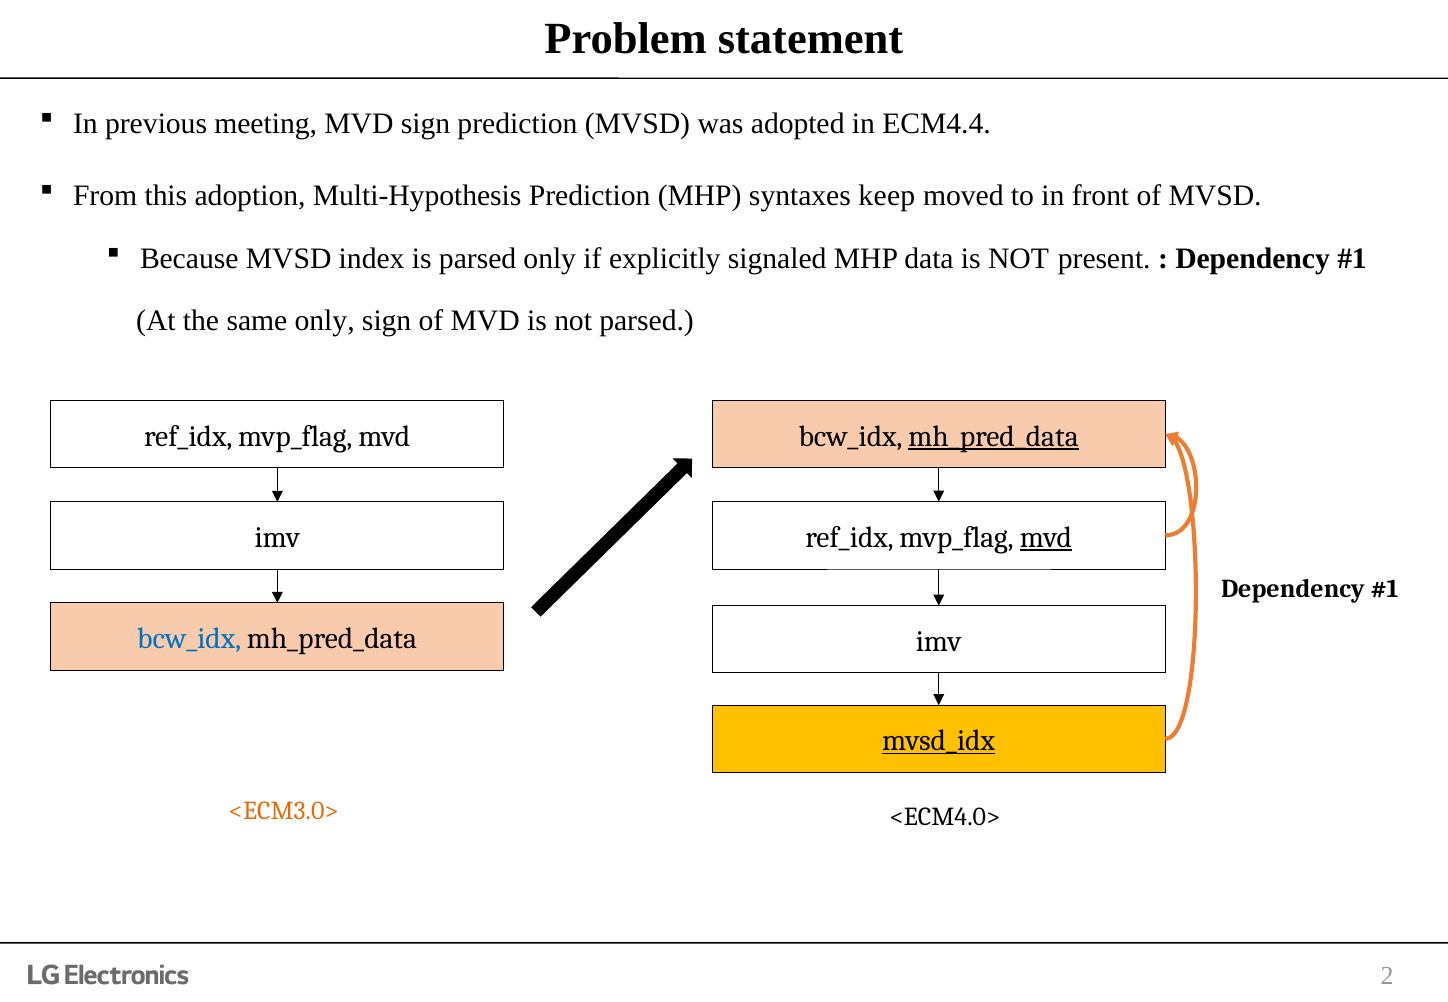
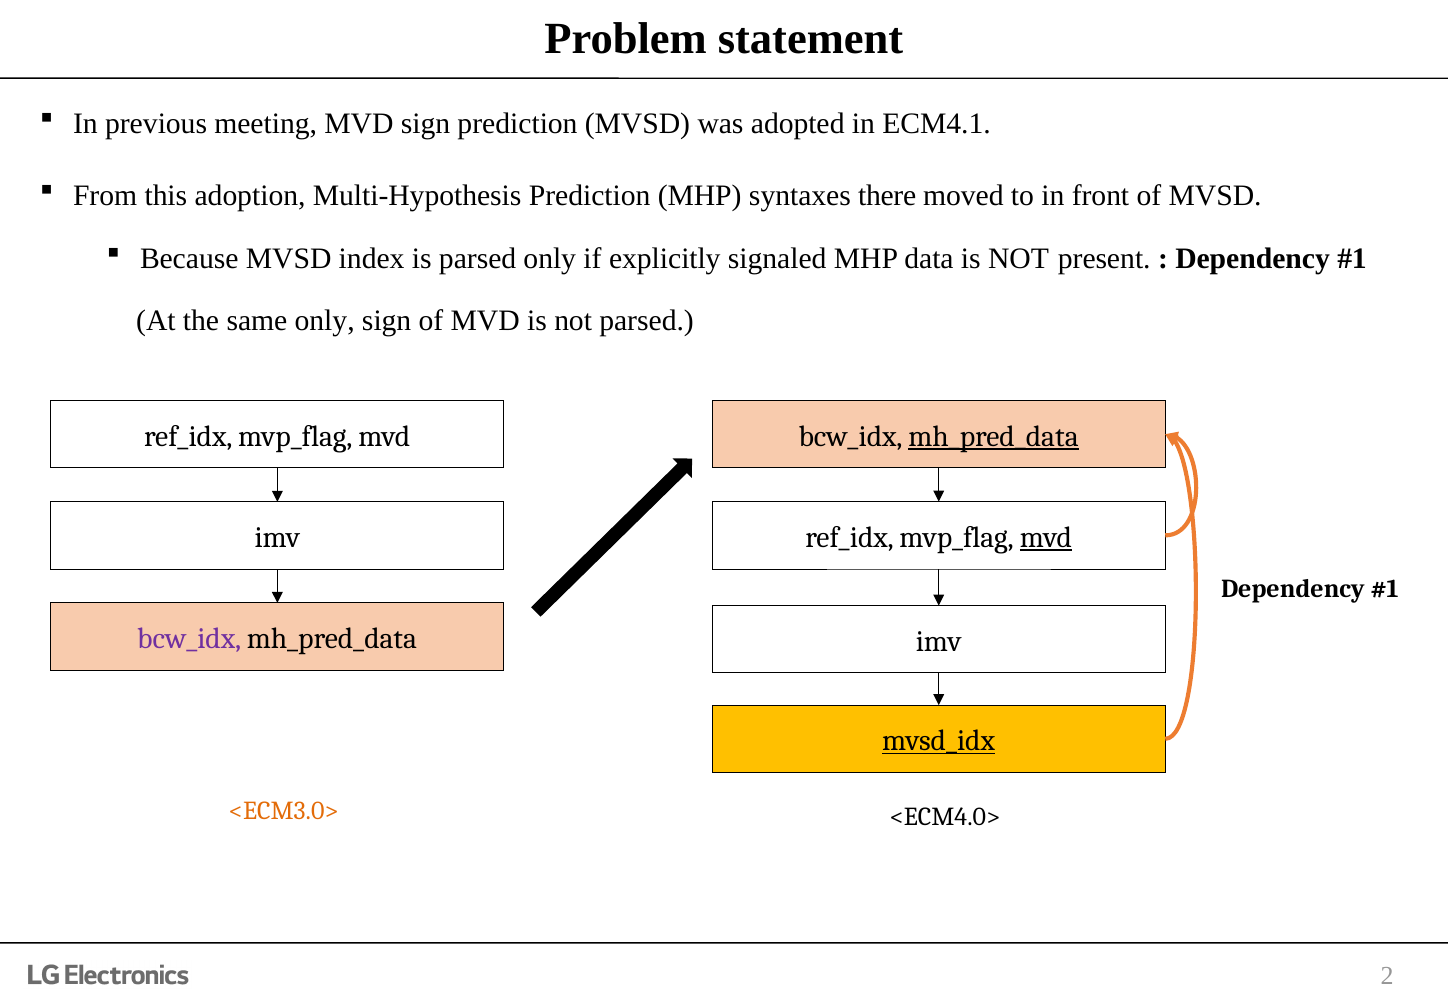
ECM4.4: ECM4.4 -> ECM4.1
keep: keep -> there
bcw_idx at (189, 639) colour: blue -> purple
